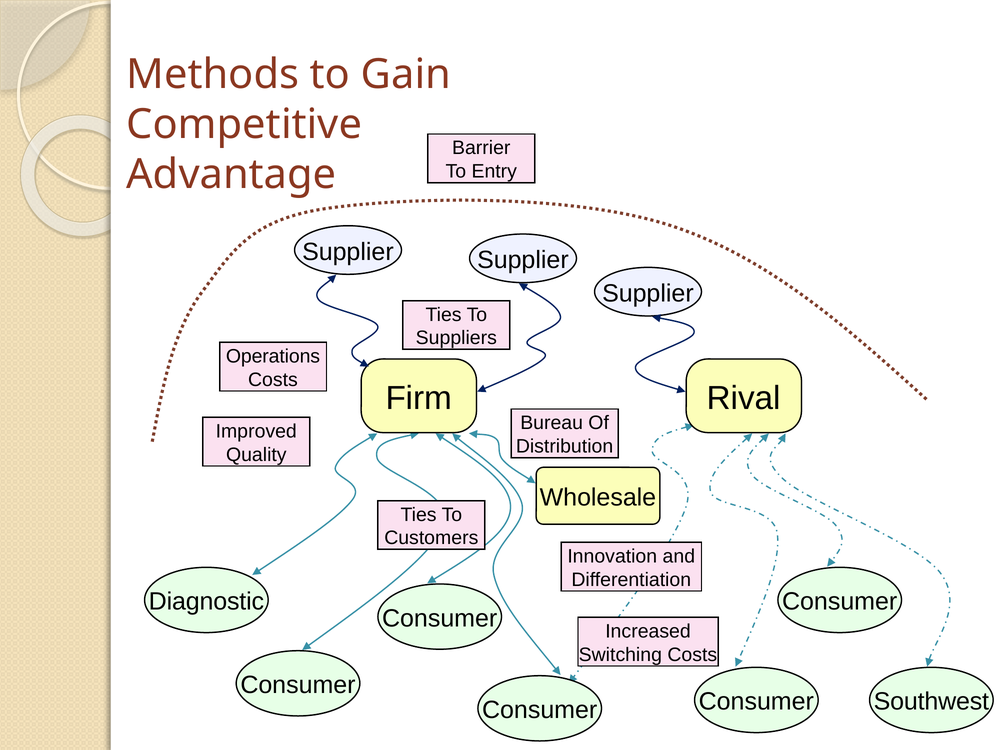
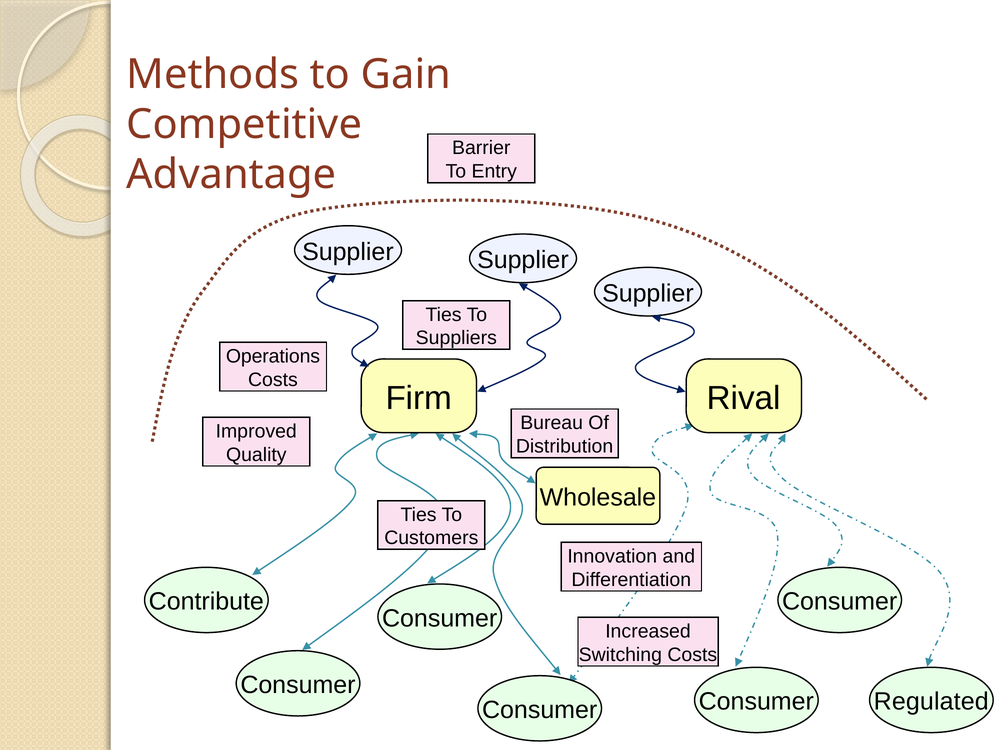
Diagnostic: Diagnostic -> Contribute
Southwest: Southwest -> Regulated
